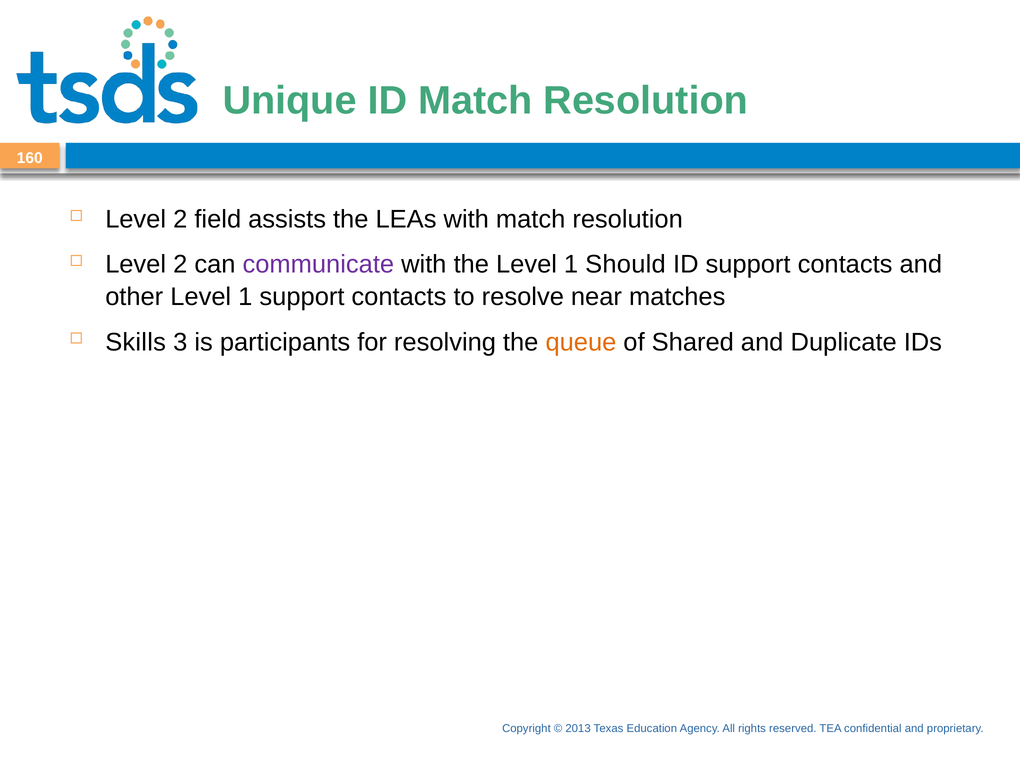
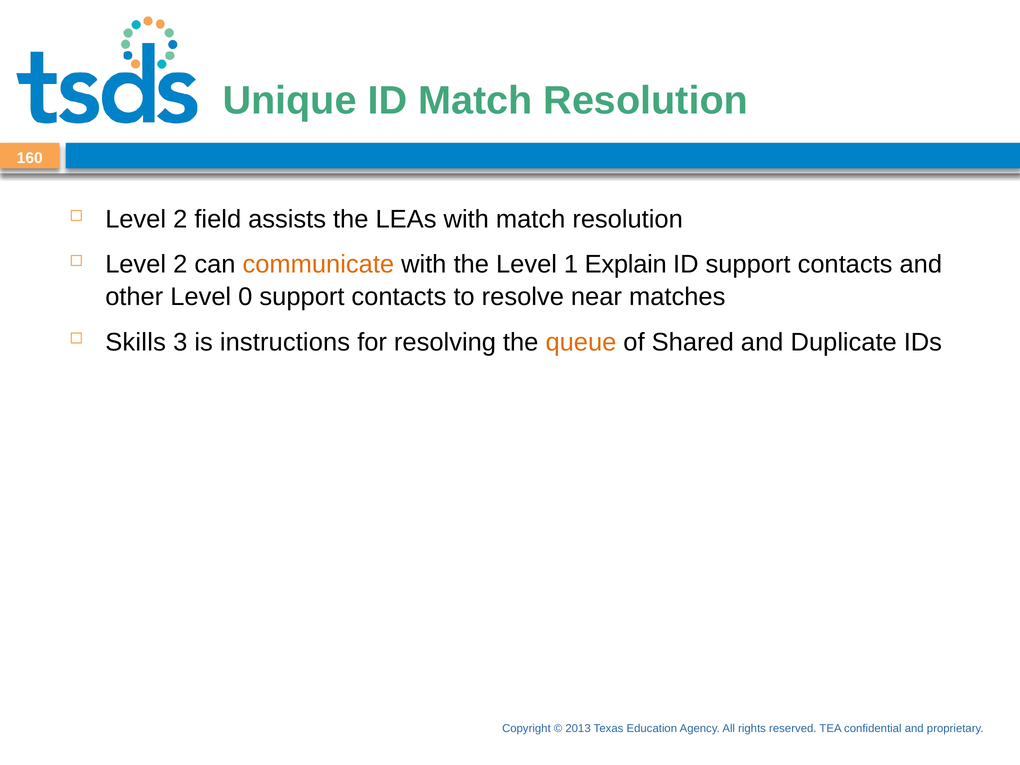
communicate colour: purple -> orange
Should: Should -> Explain
other Level 1: 1 -> 0
participants: participants -> instructions
